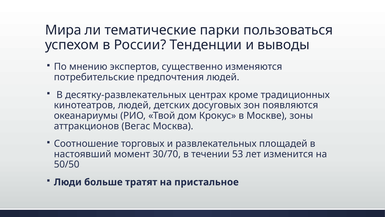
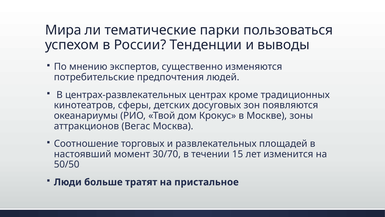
десятку-развлекательных: десятку-развлекательных -> центрах-развлекательных
кинотеатров людей: людей -> сферы
53: 53 -> 15
